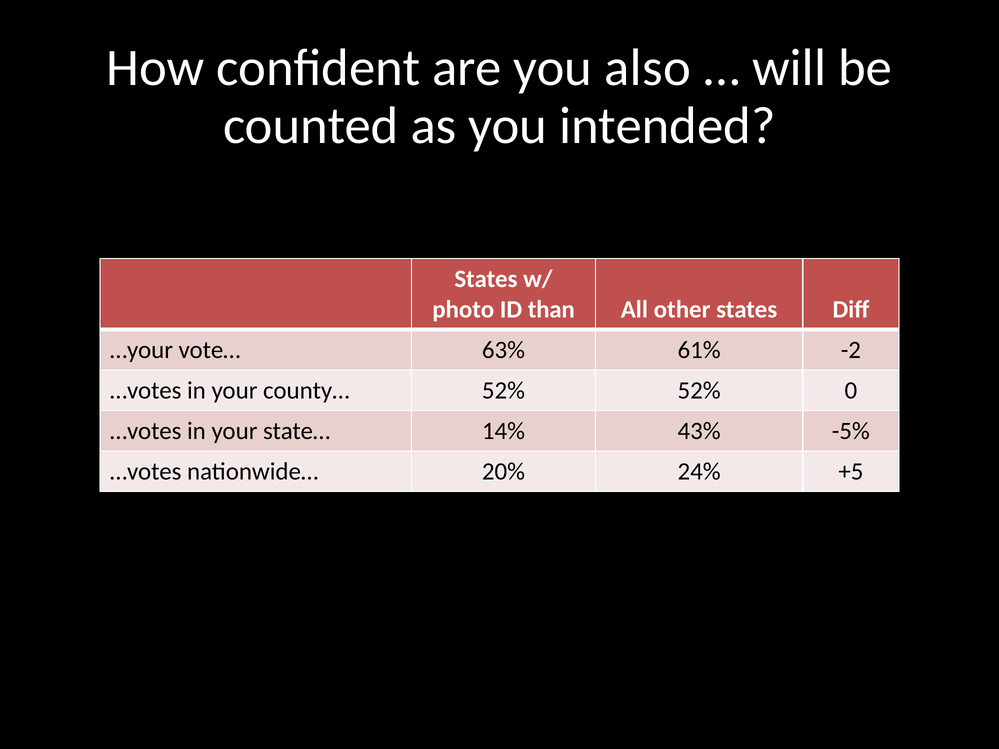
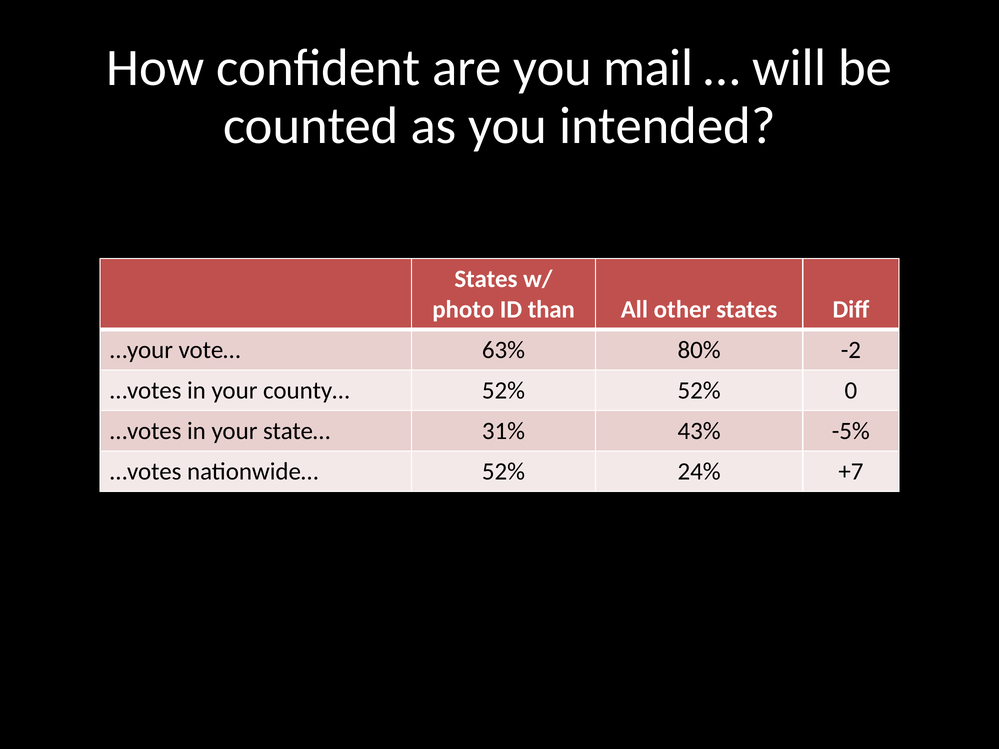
also: also -> mail
61%: 61% -> 80%
14%: 14% -> 31%
nationwide… 20%: 20% -> 52%
+5: +5 -> +7
